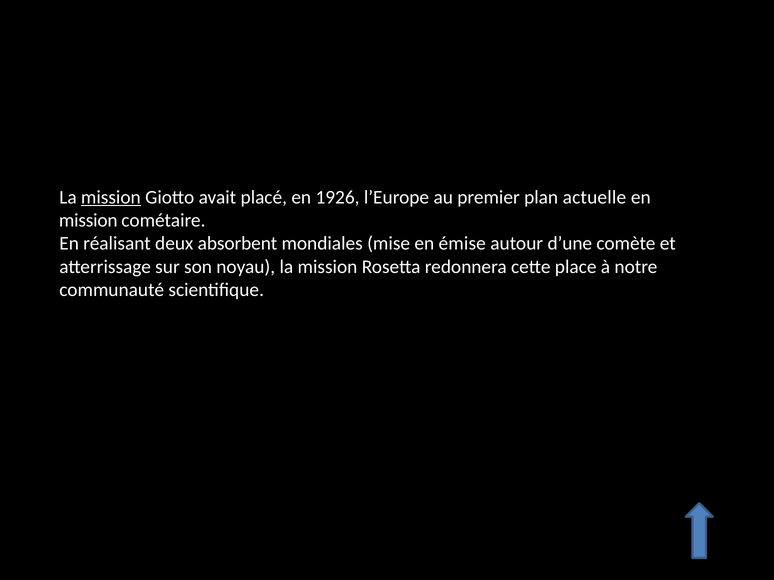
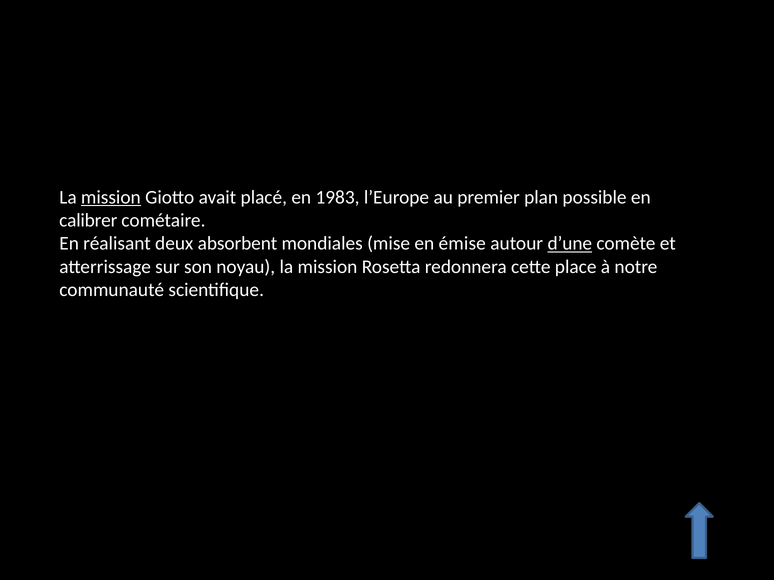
1926: 1926 -> 1983
actuelle: actuelle -> possible
mission at (88, 221): mission -> calibrer
d’une underline: none -> present
